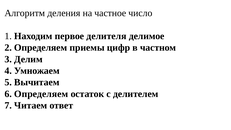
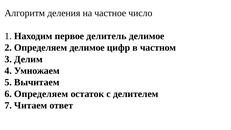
делителя: делителя -> делитель
Определяем приемы: приемы -> делимое
